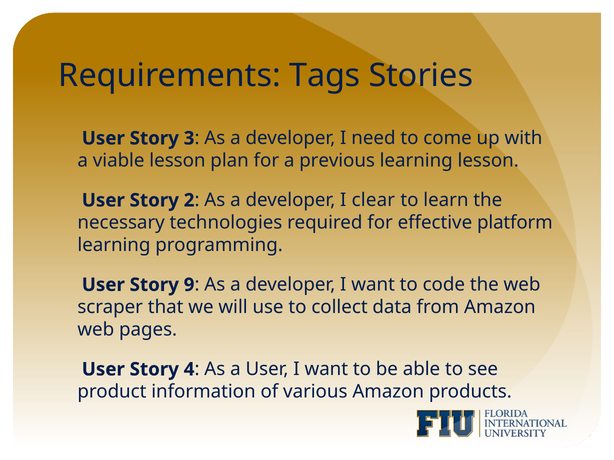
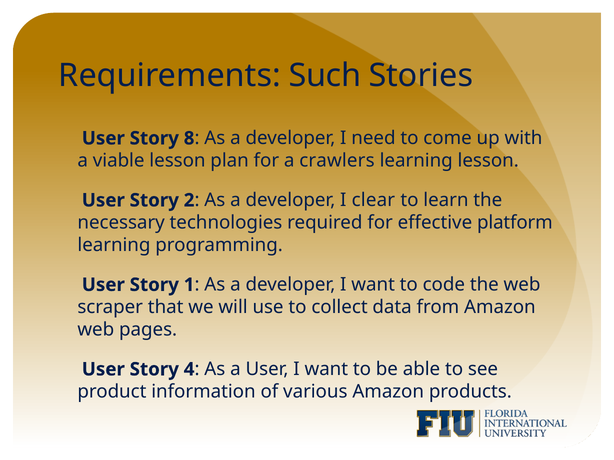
Tags: Tags -> Such
3: 3 -> 8
previous: previous -> crawlers
9: 9 -> 1
